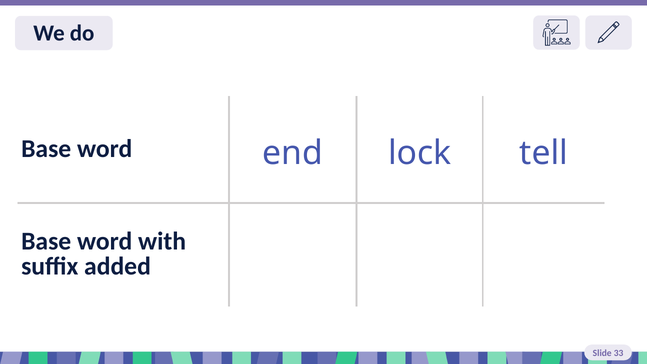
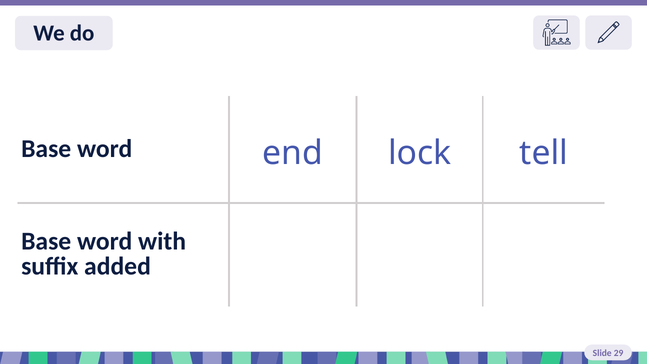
33: 33 -> 29
